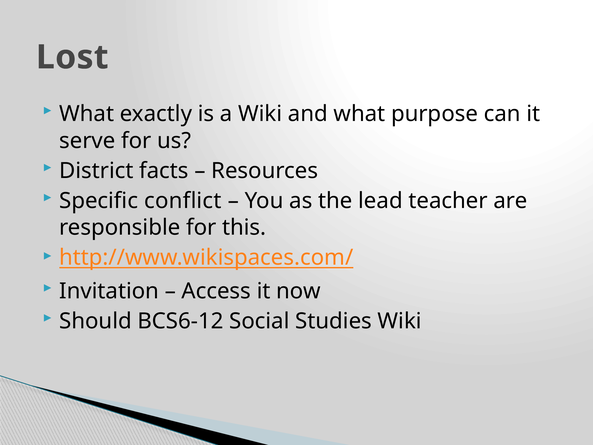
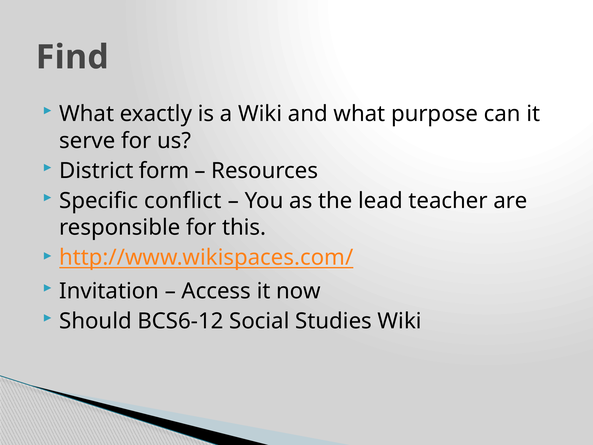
Lost: Lost -> Find
facts: facts -> form
